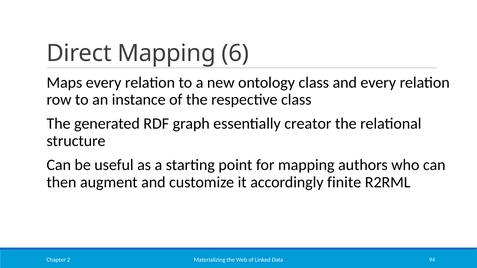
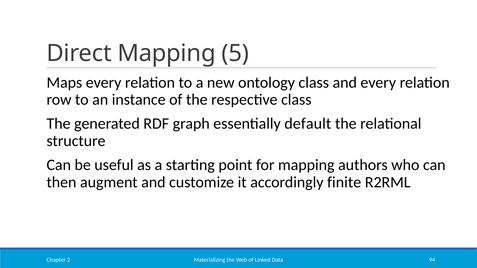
6: 6 -> 5
creator: creator -> default
